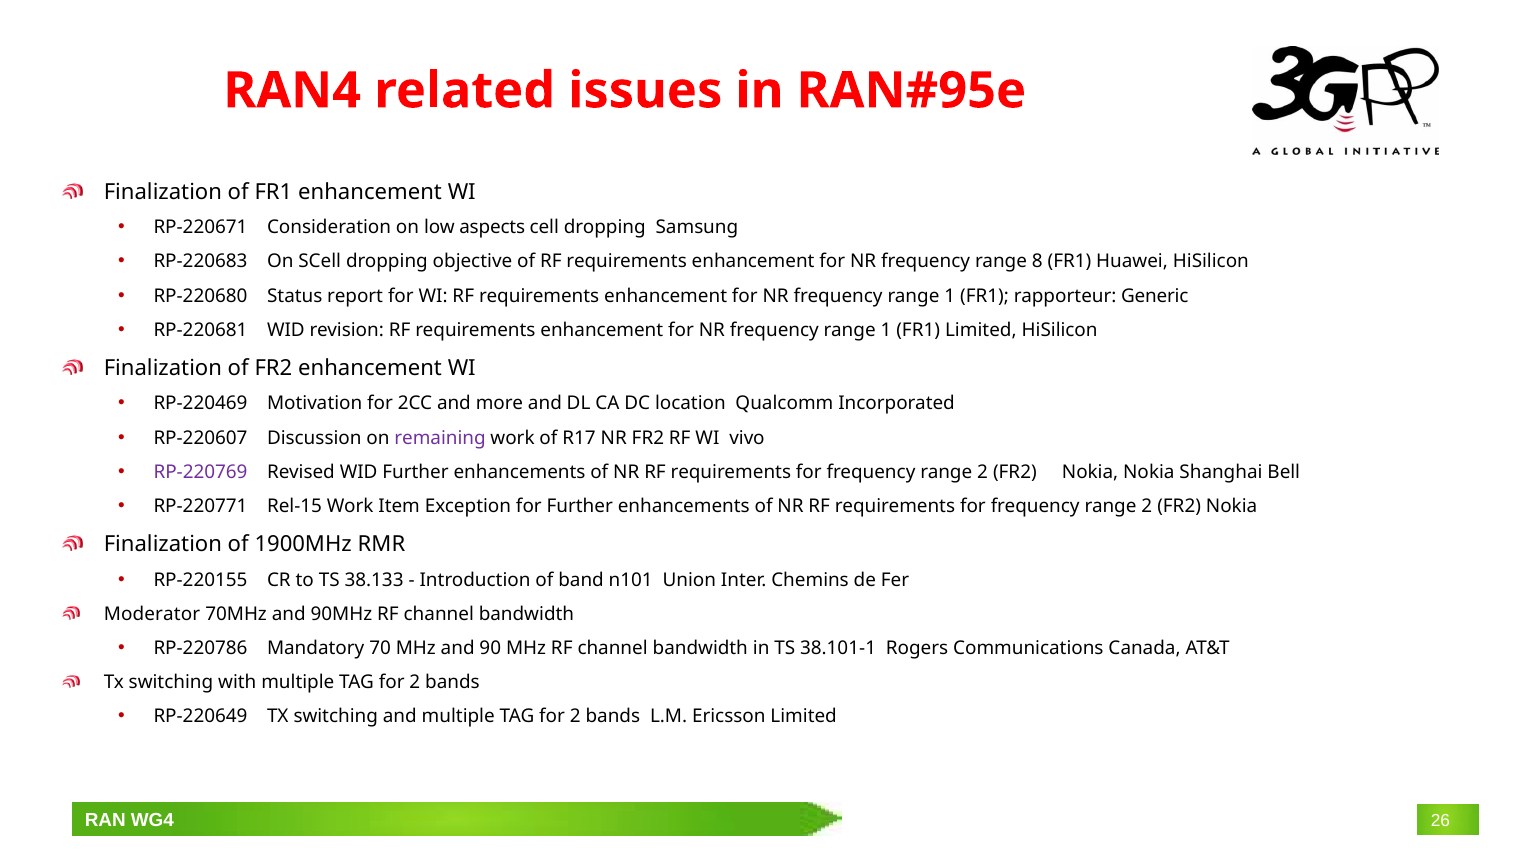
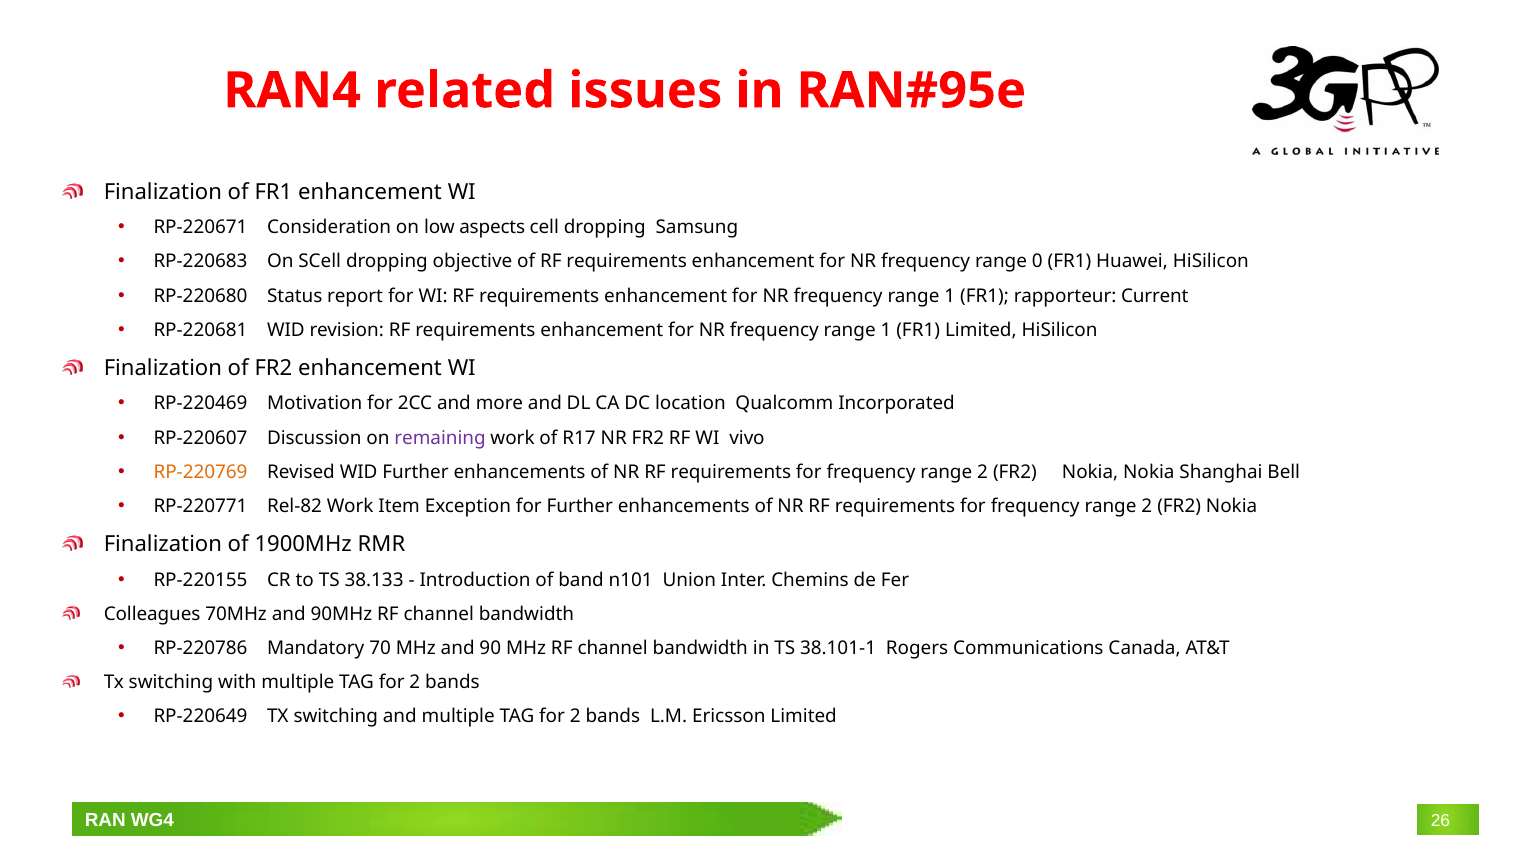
8: 8 -> 0
Generic: Generic -> Current
RP-220769 colour: purple -> orange
Rel-15: Rel-15 -> Rel-82
Moderator: Moderator -> Colleagues
